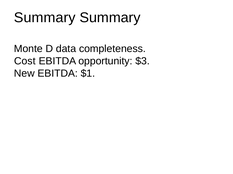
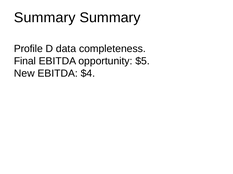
Monte: Monte -> Profile
Cost: Cost -> Final
$3: $3 -> $5
$1: $1 -> $4
